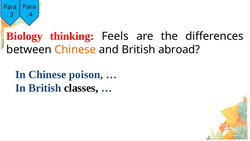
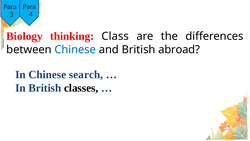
Feels: Feels -> Class
Chinese at (75, 49) colour: orange -> blue
poison: poison -> search
